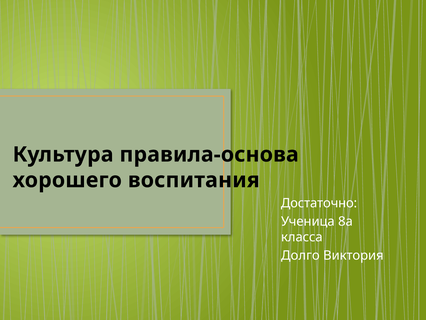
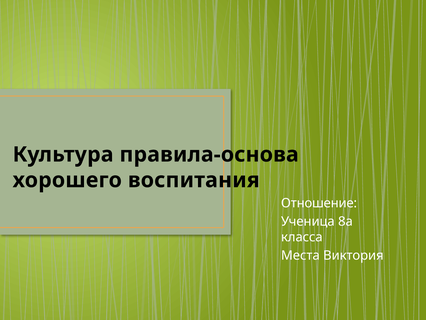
Достаточно: Достаточно -> Отношение
Долго: Долго -> Места
